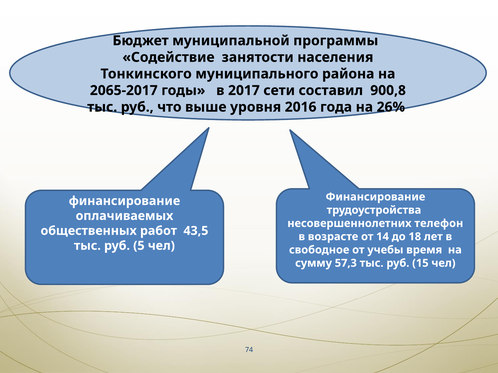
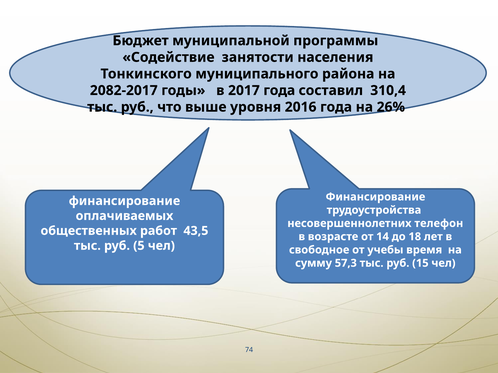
2065-2017: 2065-2017 -> 2082-2017
2017 сети: сети -> года
900,8: 900,8 -> 310,4
